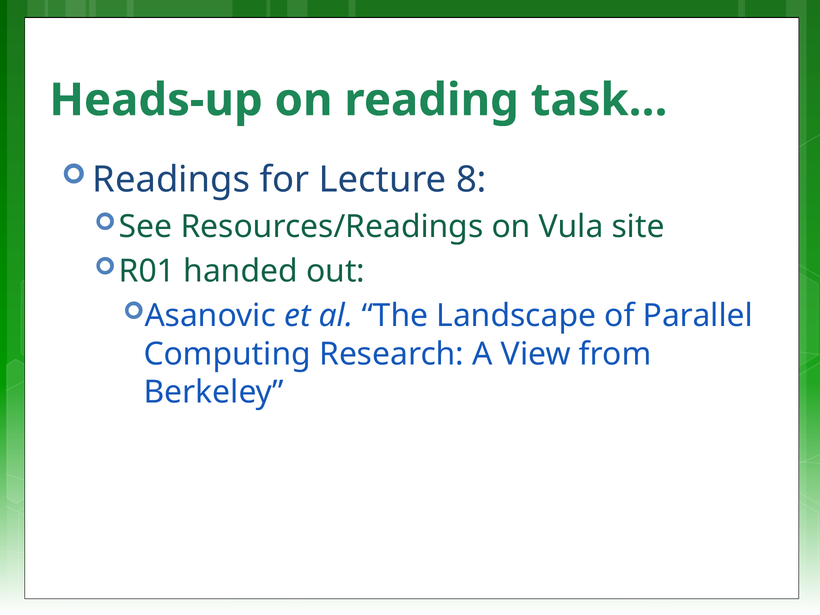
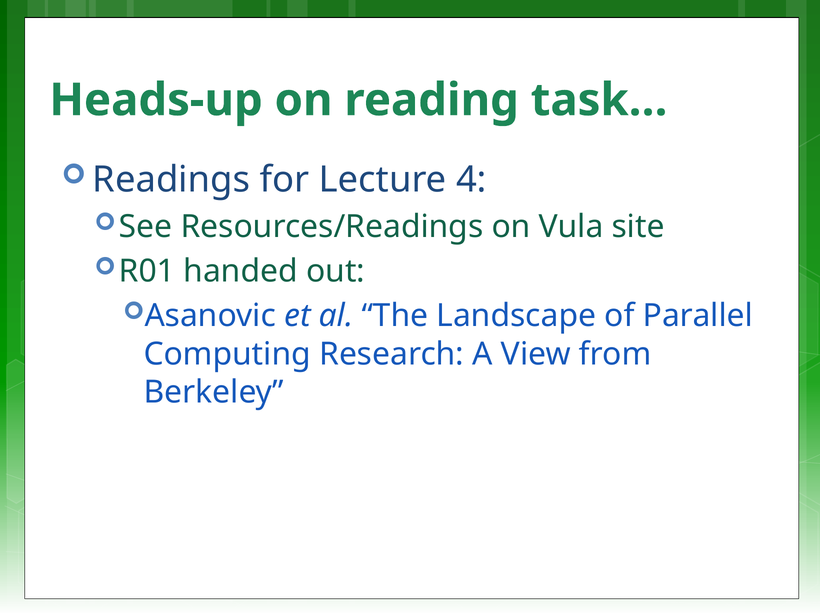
8: 8 -> 4
